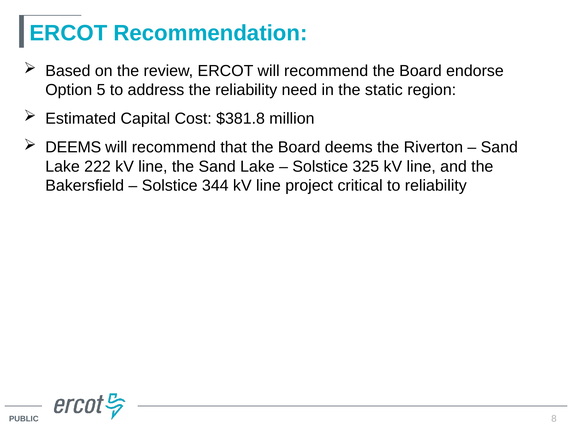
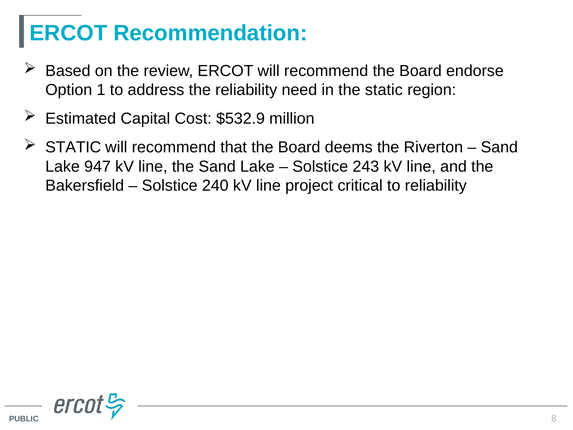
5: 5 -> 1
$381.8: $381.8 -> $532.9
DEEMS at (73, 147): DEEMS -> STATIC
222: 222 -> 947
325: 325 -> 243
344: 344 -> 240
